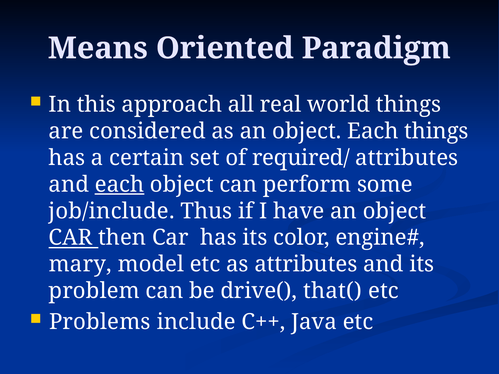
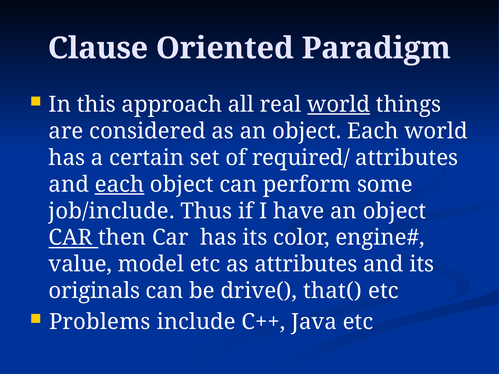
Means: Means -> Clause
world at (339, 105) underline: none -> present
Each things: things -> world
mary: mary -> value
problem: problem -> originals
